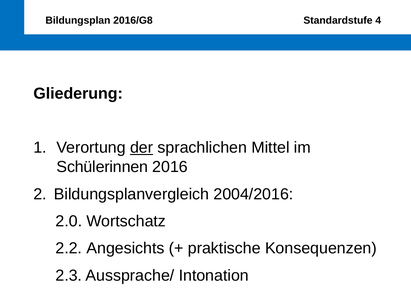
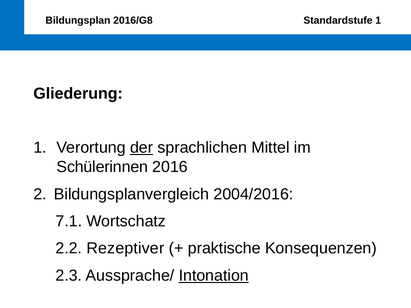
Standardstufe 4: 4 -> 1
2.0: 2.0 -> 7.1
Angesichts: Angesichts -> Rezeptiver
Intonation underline: none -> present
